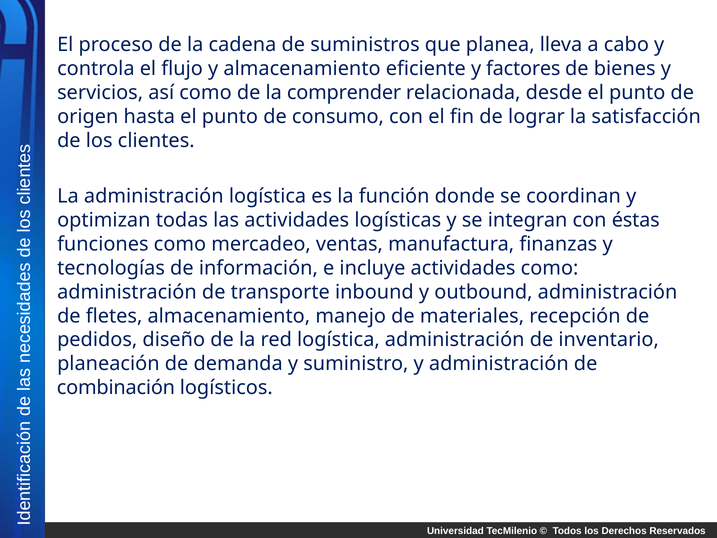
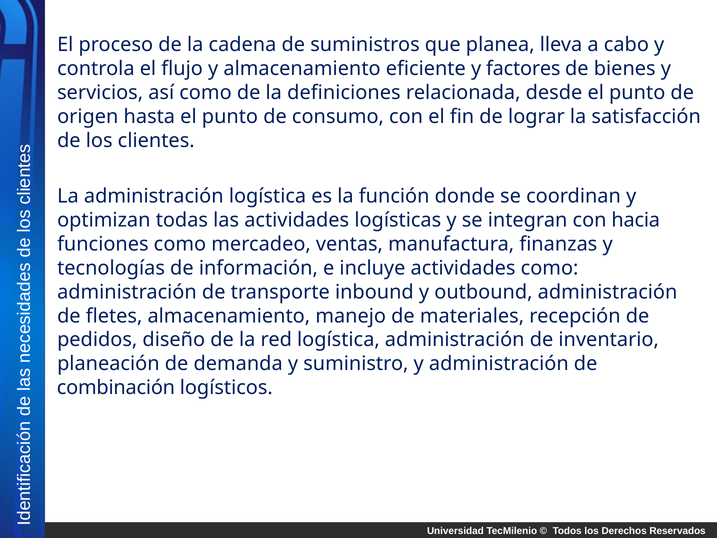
comprender: comprender -> definiciones
éstas: éstas -> hacia
